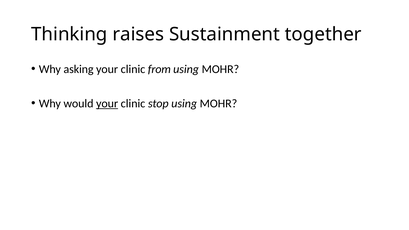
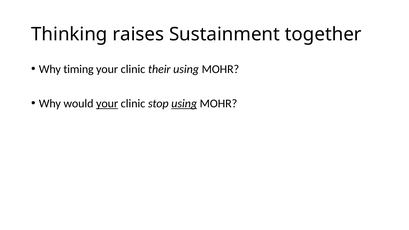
asking: asking -> timing
from: from -> their
using at (184, 103) underline: none -> present
